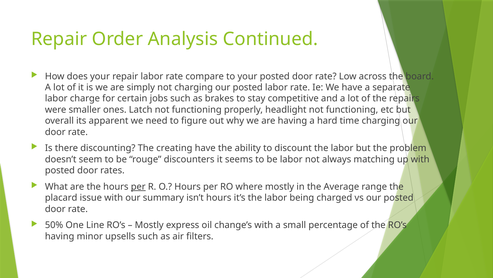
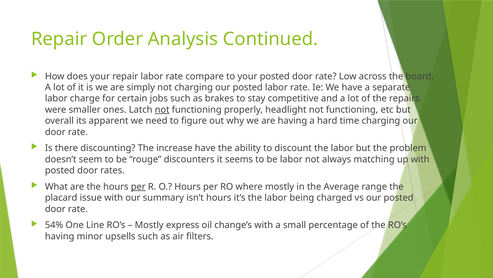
not at (162, 109) underline: none -> present
creating: creating -> increase
50%: 50% -> 54%
